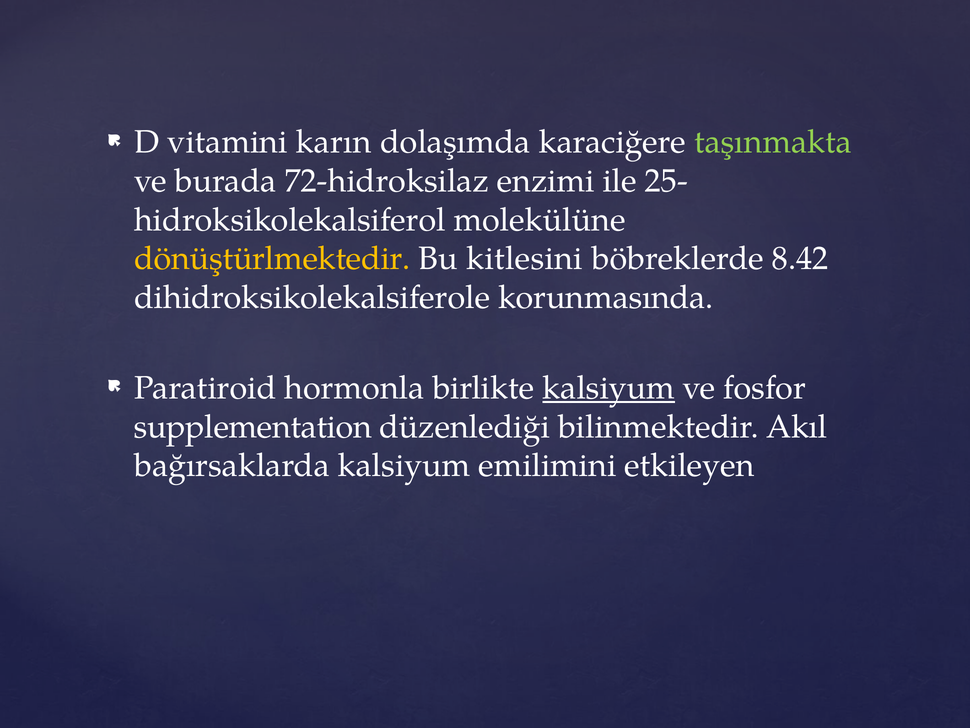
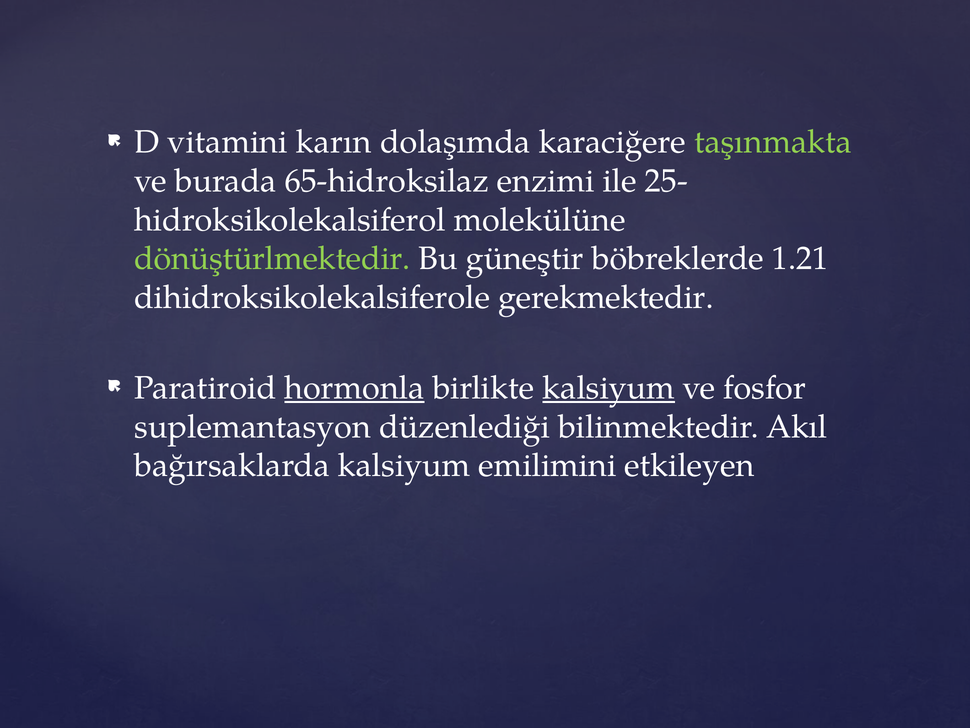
72-hidroksilaz: 72-hidroksilaz -> 65-hidroksilaz
dönüştürlmektedir colour: yellow -> light green
kitlesini: kitlesini -> güneştir
8.42: 8.42 -> 1.21
korunmasında: korunmasında -> gerekmektedir
hormonla underline: none -> present
supplementation: supplementation -> suplemantasyon
